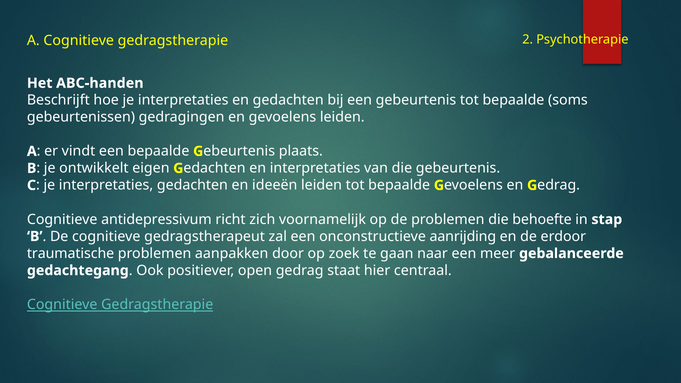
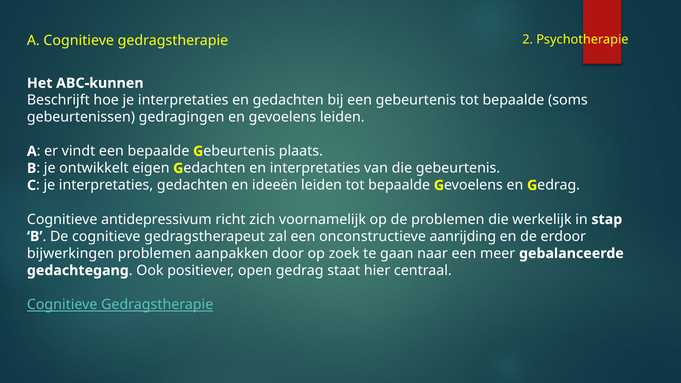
ABC-handen: ABC-handen -> ABC-kunnen
behoefte: behoefte -> werkelijk
traumatische: traumatische -> bijwerkingen
